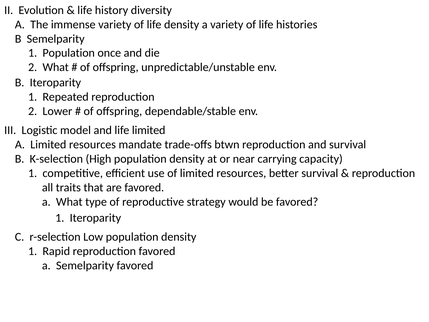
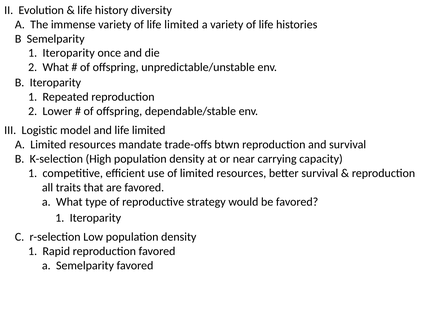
of life density: density -> limited
Population at (69, 53): Population -> Iteroparity
